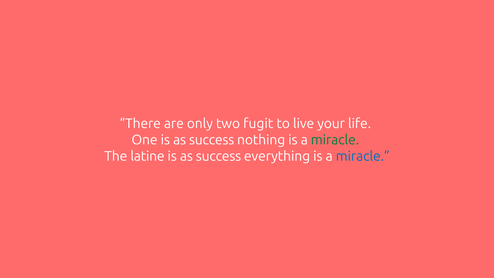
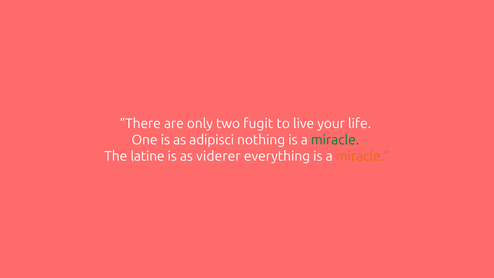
One is as success: success -> adipisci
success at (219, 156): success -> viderer
miracle at (363, 156) colour: blue -> orange
